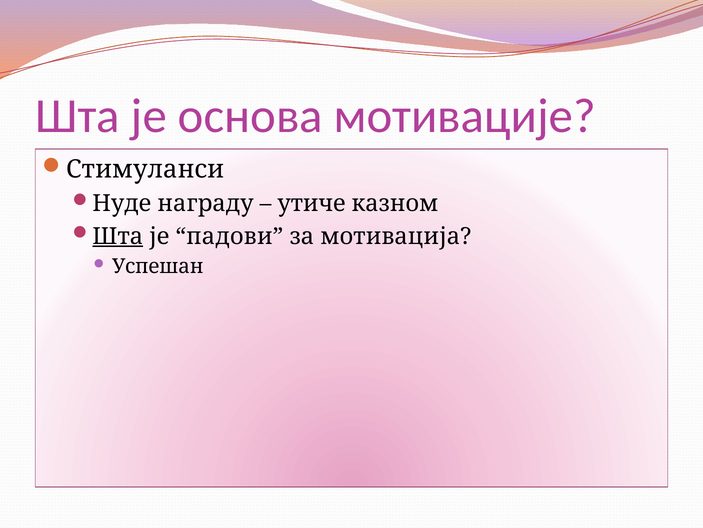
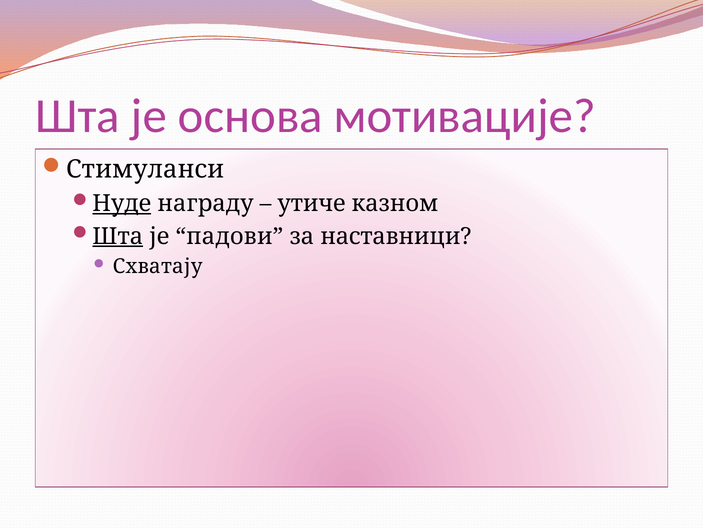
Нуде underline: none -> present
мотивација: мотивација -> наставници
Успешан: Успешан -> Схватају
